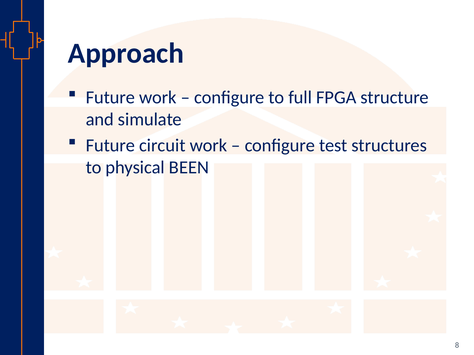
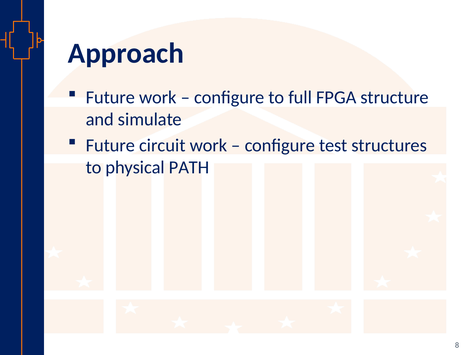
BEEN: BEEN -> PATH
